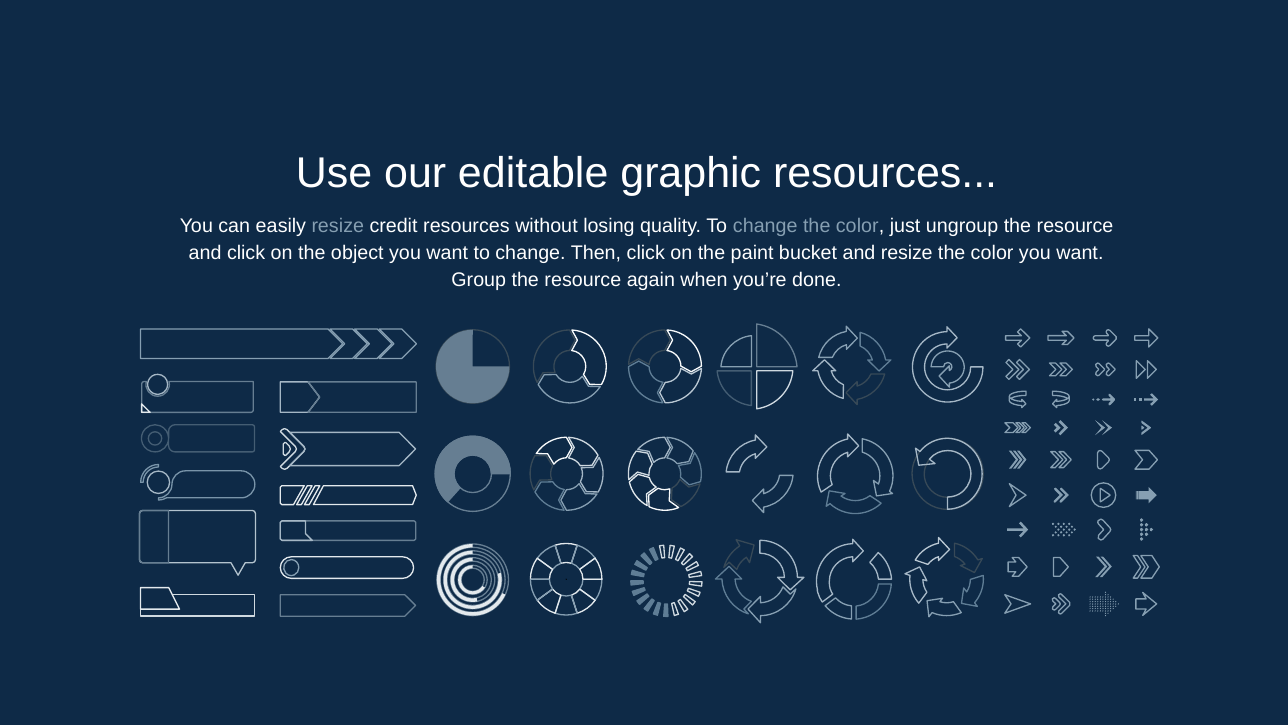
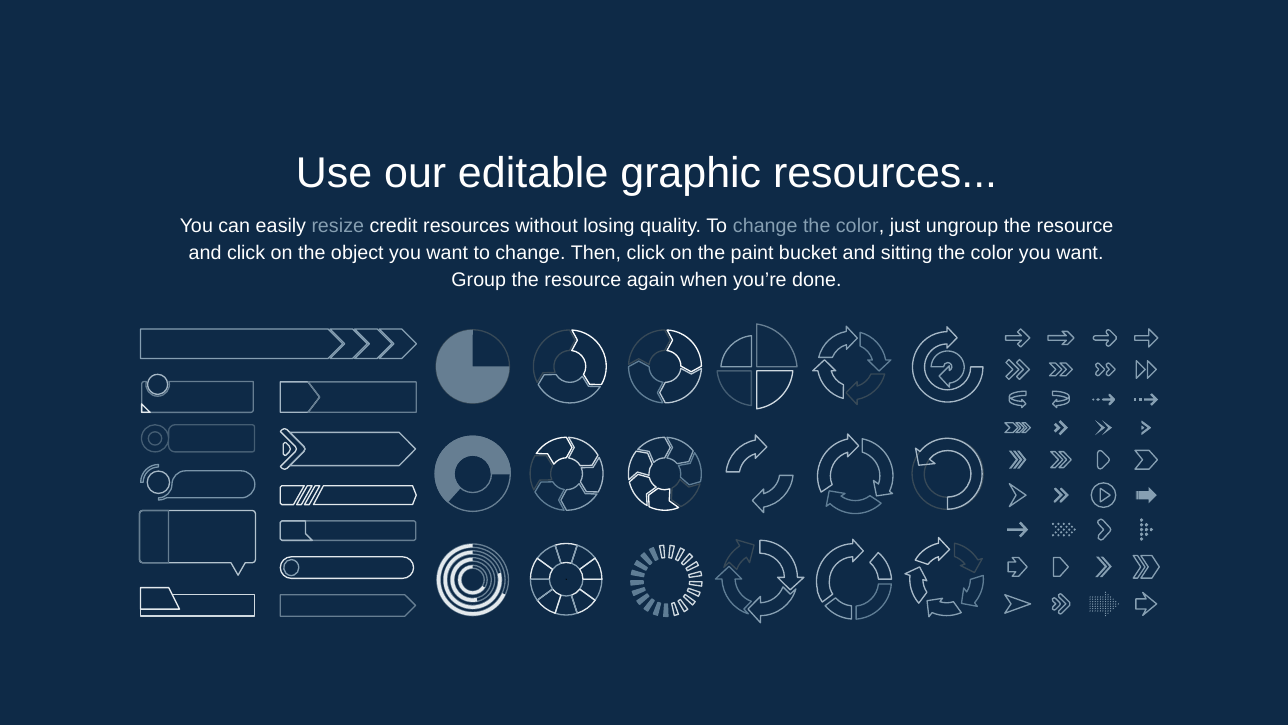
and resize: resize -> sitting
